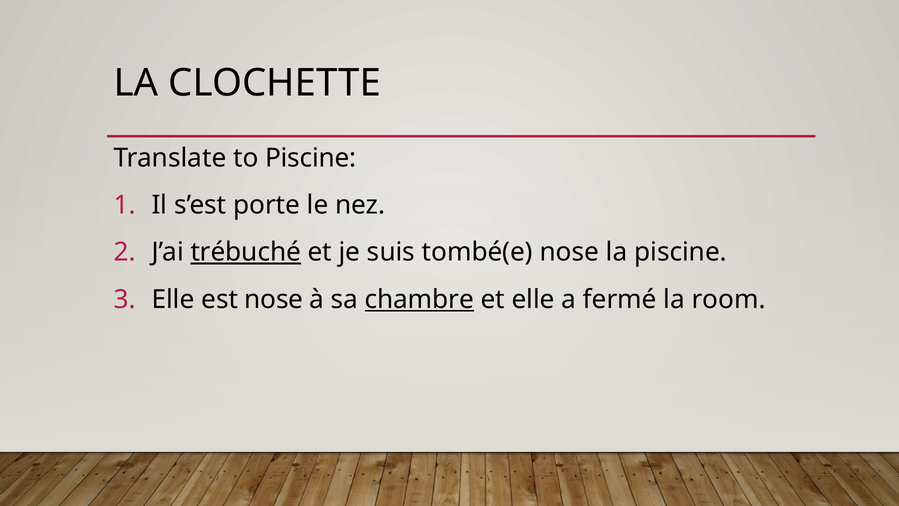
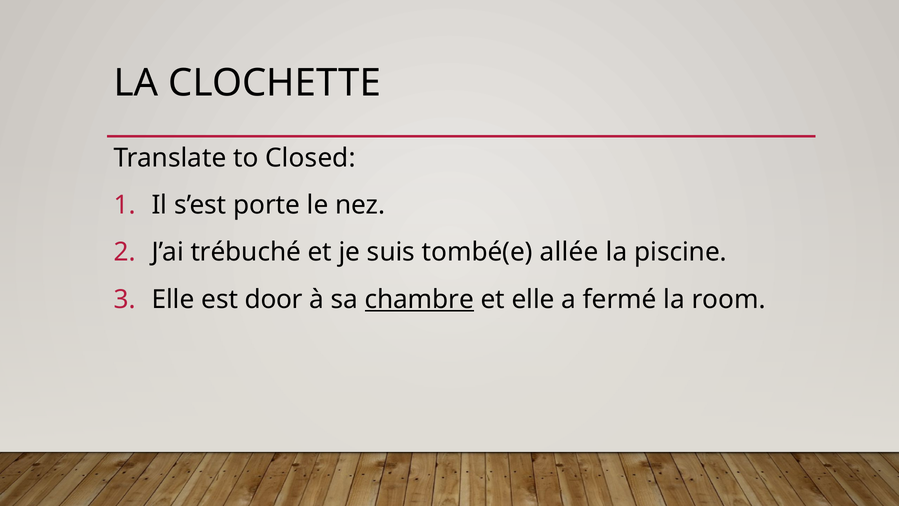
to Piscine: Piscine -> Closed
trébuché underline: present -> none
tombé(e nose: nose -> allée
est nose: nose -> door
